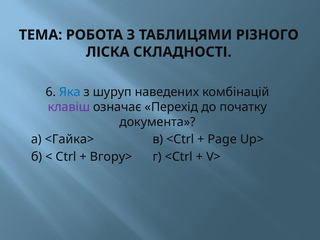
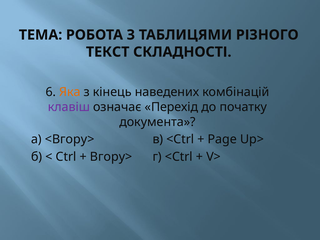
ЛІСКА: ЛІСКА -> ТЕКСТ
Яка colour: blue -> orange
шуруп: шуруп -> кінець
<Гайка>: <Гайка> -> <Вгору>
